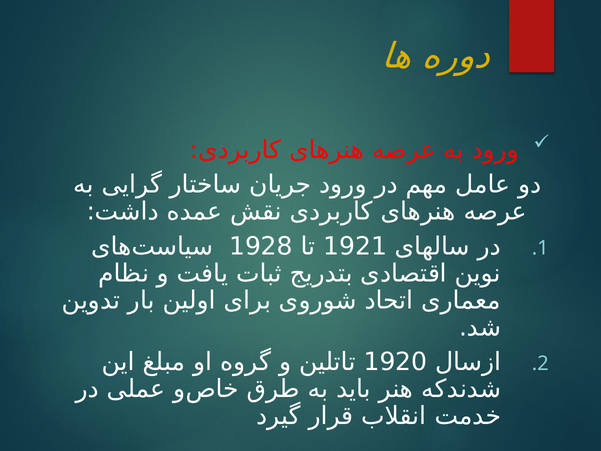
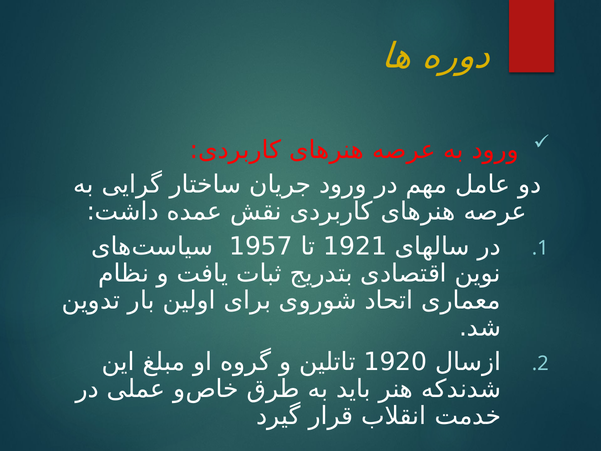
1928: 1928 -> 1957
